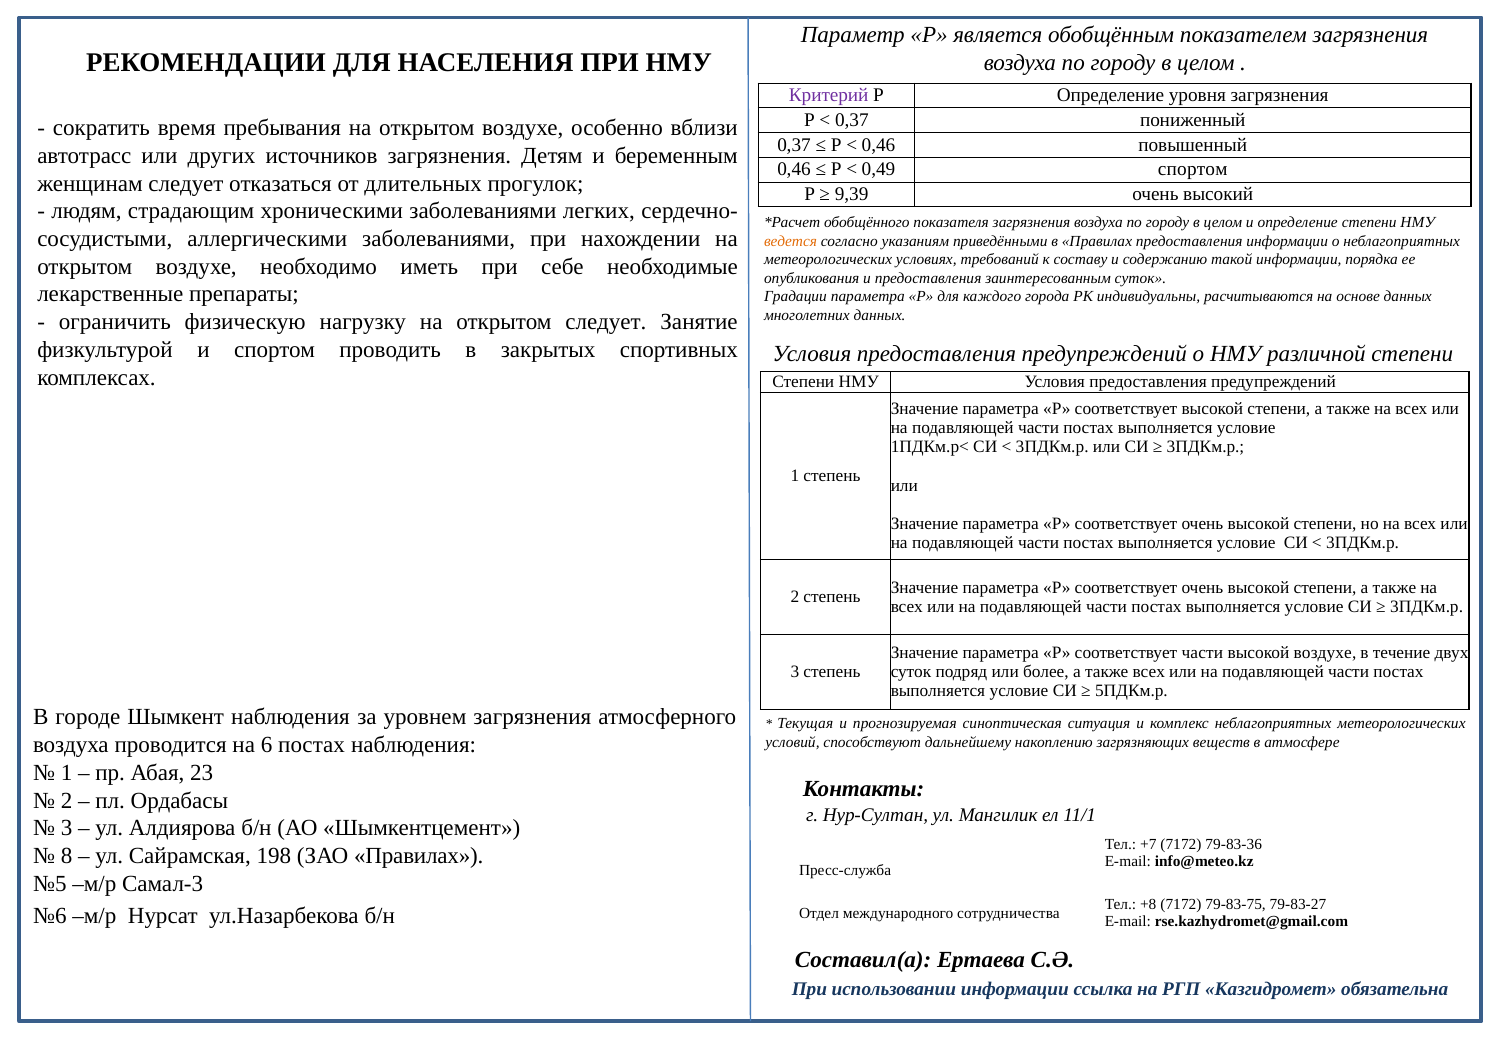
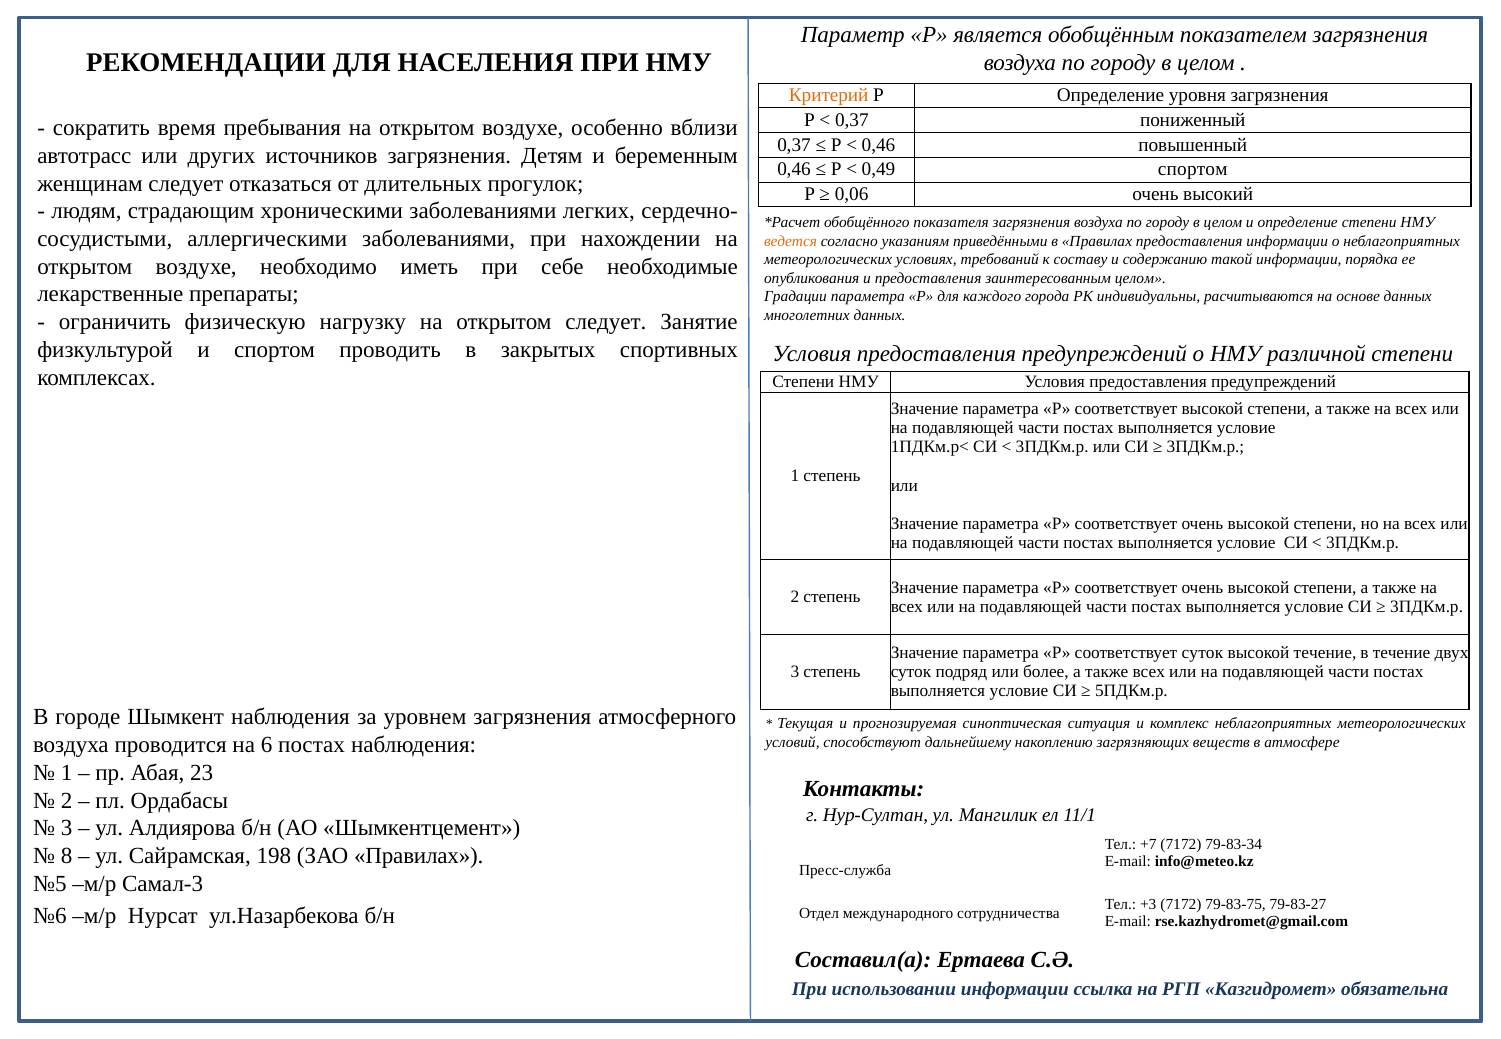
Критерий colour: purple -> orange
9,39: 9,39 -> 0,06
заинтересованным суток: суток -> целом
соответствует части: части -> суток
высокой воздухе: воздухе -> течение
79-83-36: 79-83-36 -> 79-83-34
+8: +8 -> +3
